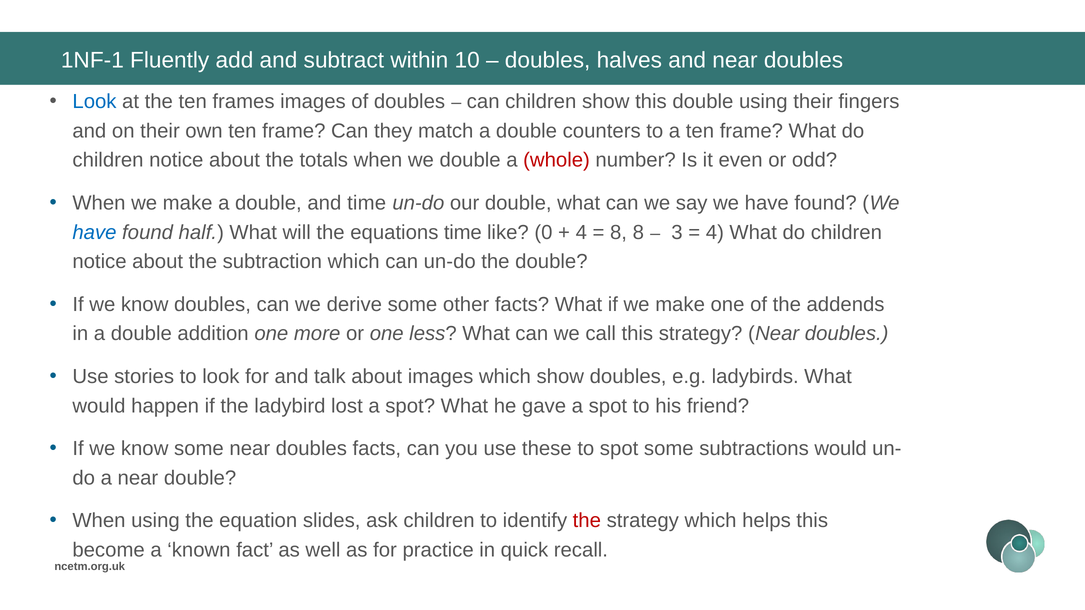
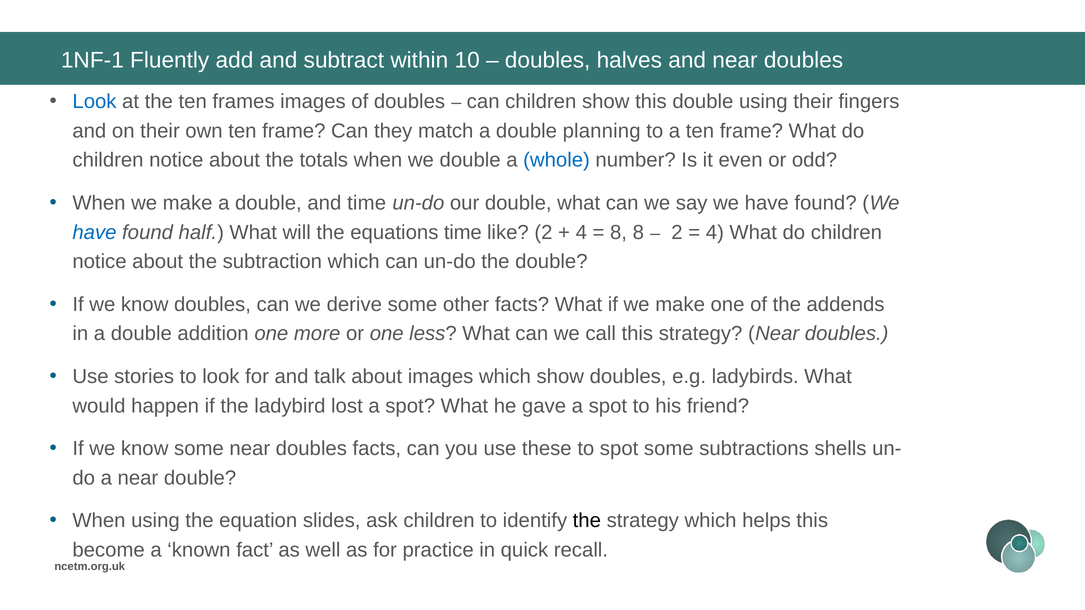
counters: counters -> planning
whole colour: red -> blue
like 0: 0 -> 2
3 at (677, 232): 3 -> 2
subtractions would: would -> shells
the at (587, 521) colour: red -> black
